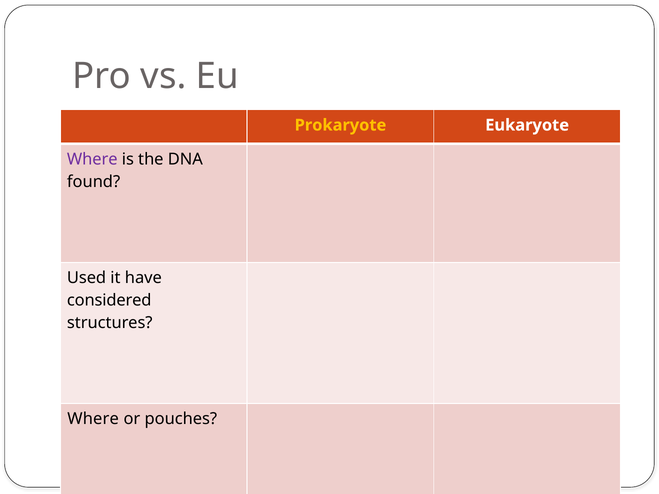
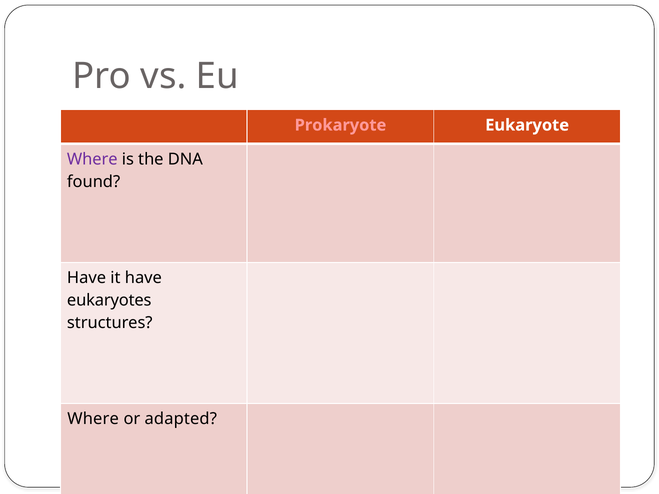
Prokaryote colour: yellow -> pink
Used at (87, 278): Used -> Have
considered: considered -> eukaryotes
pouches: pouches -> adapted
